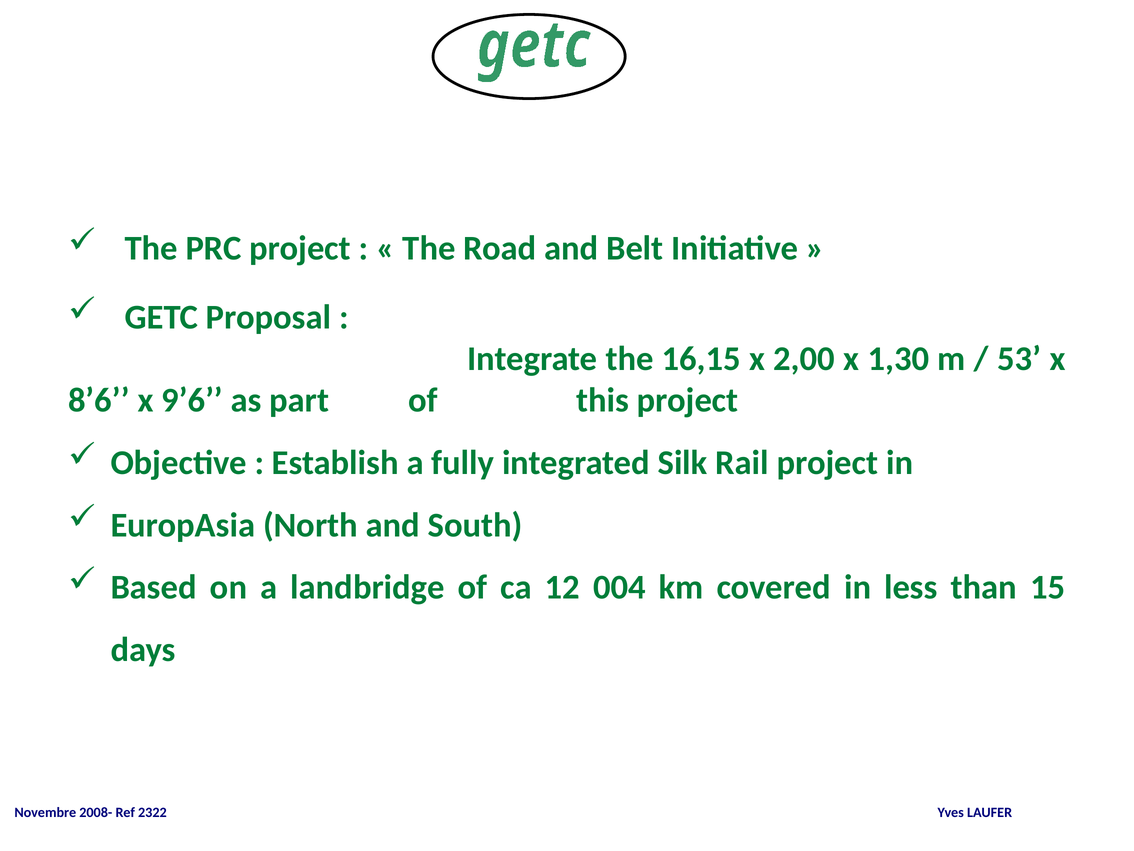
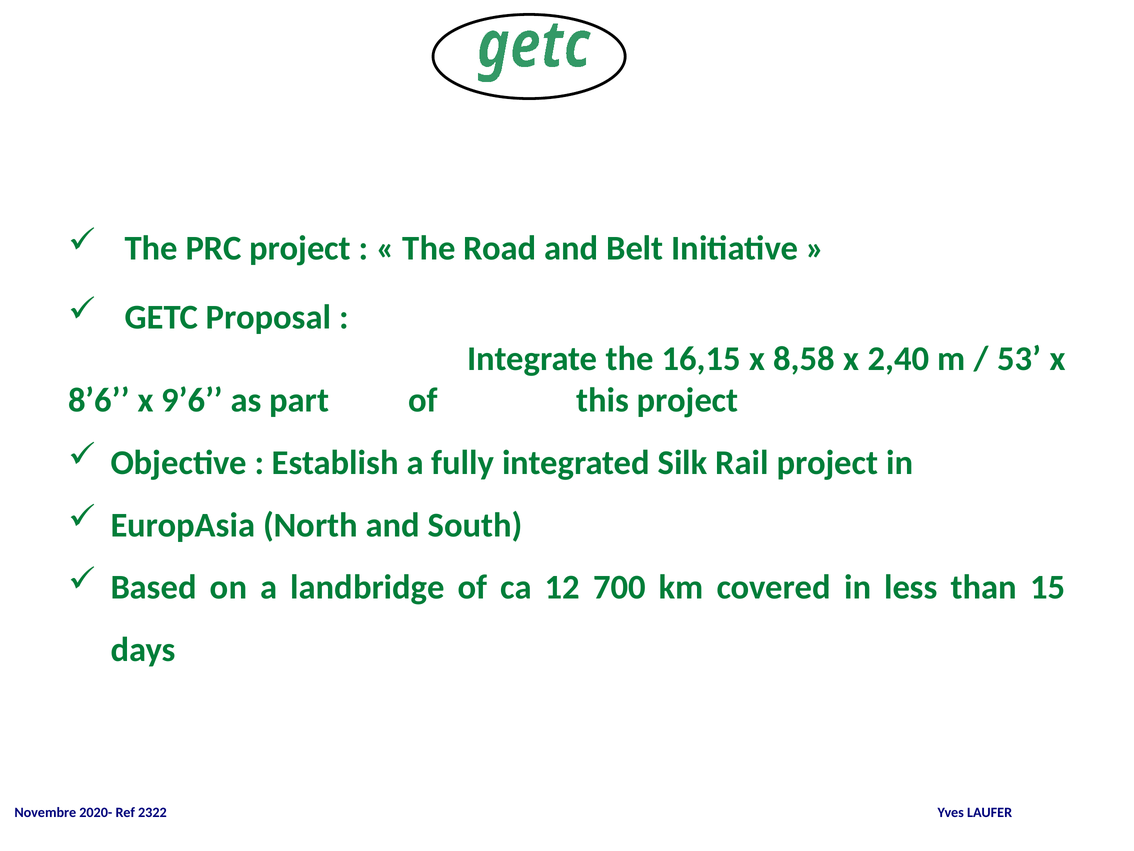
2,00: 2,00 -> 8,58
1,30: 1,30 -> 2,40
004: 004 -> 700
2008-: 2008- -> 2020-
